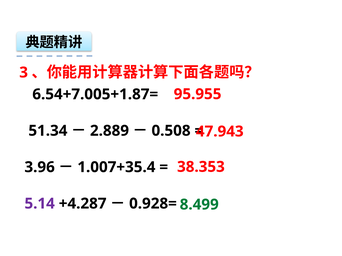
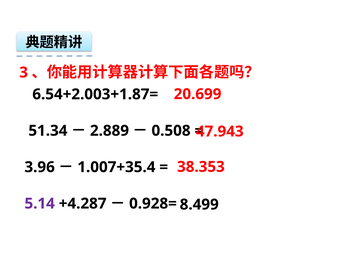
95.955: 95.955 -> 20.699
6.54+7.005+1.87=: 6.54+7.005+1.87= -> 6.54+2.003+1.87=
8.499 colour: green -> black
